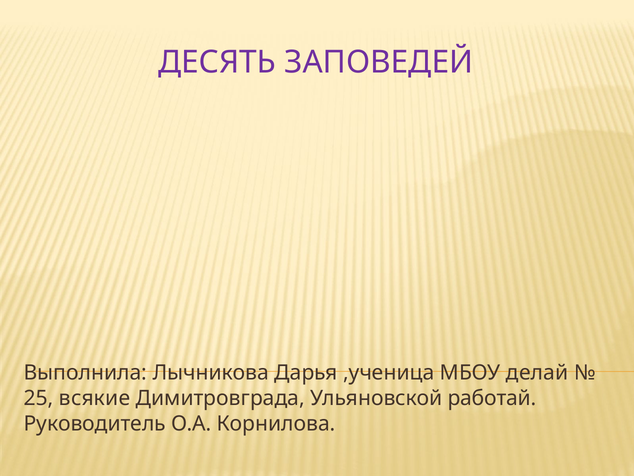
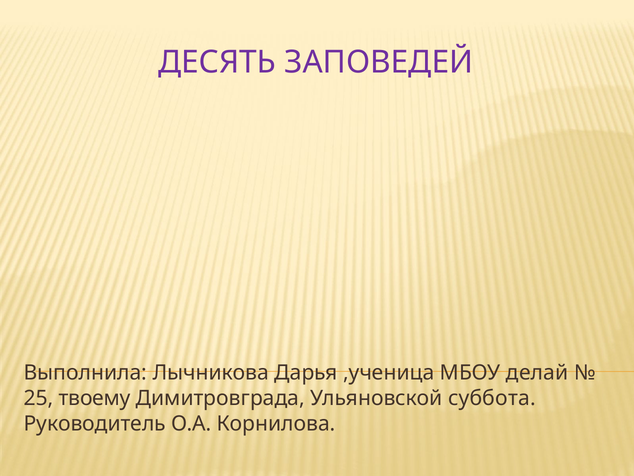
всякие: всякие -> твоему
работай: работай -> суббота
